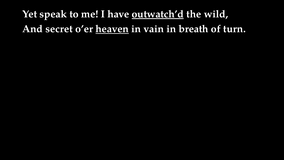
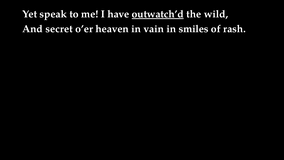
heaven underline: present -> none
breath: breath -> smiles
turn: turn -> rash
